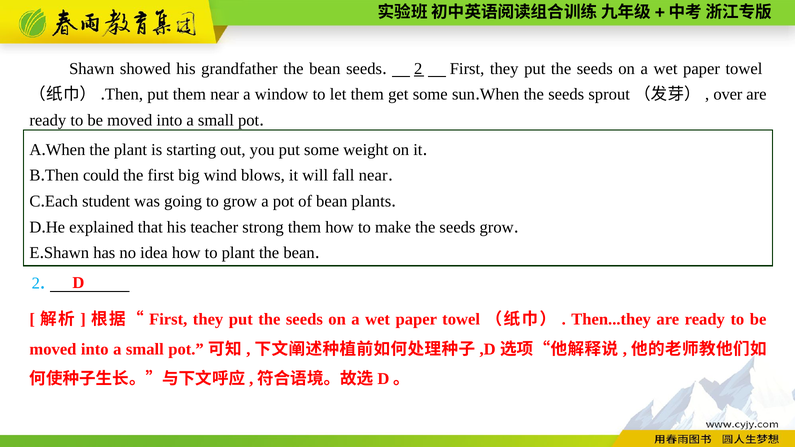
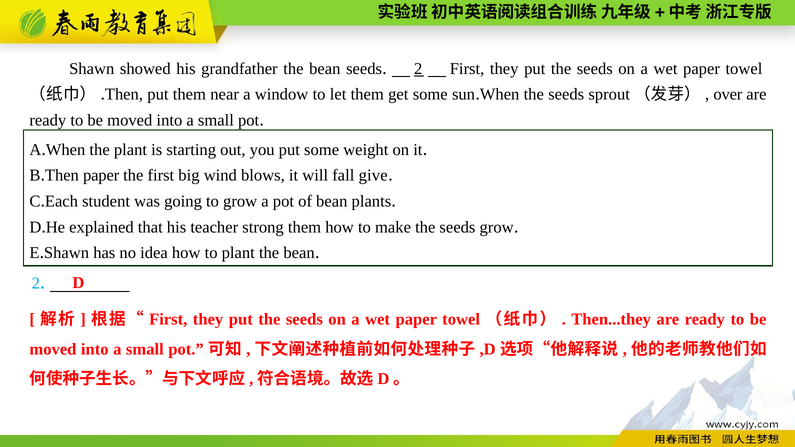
could at (101, 176): could -> paper
fall near: near -> give
